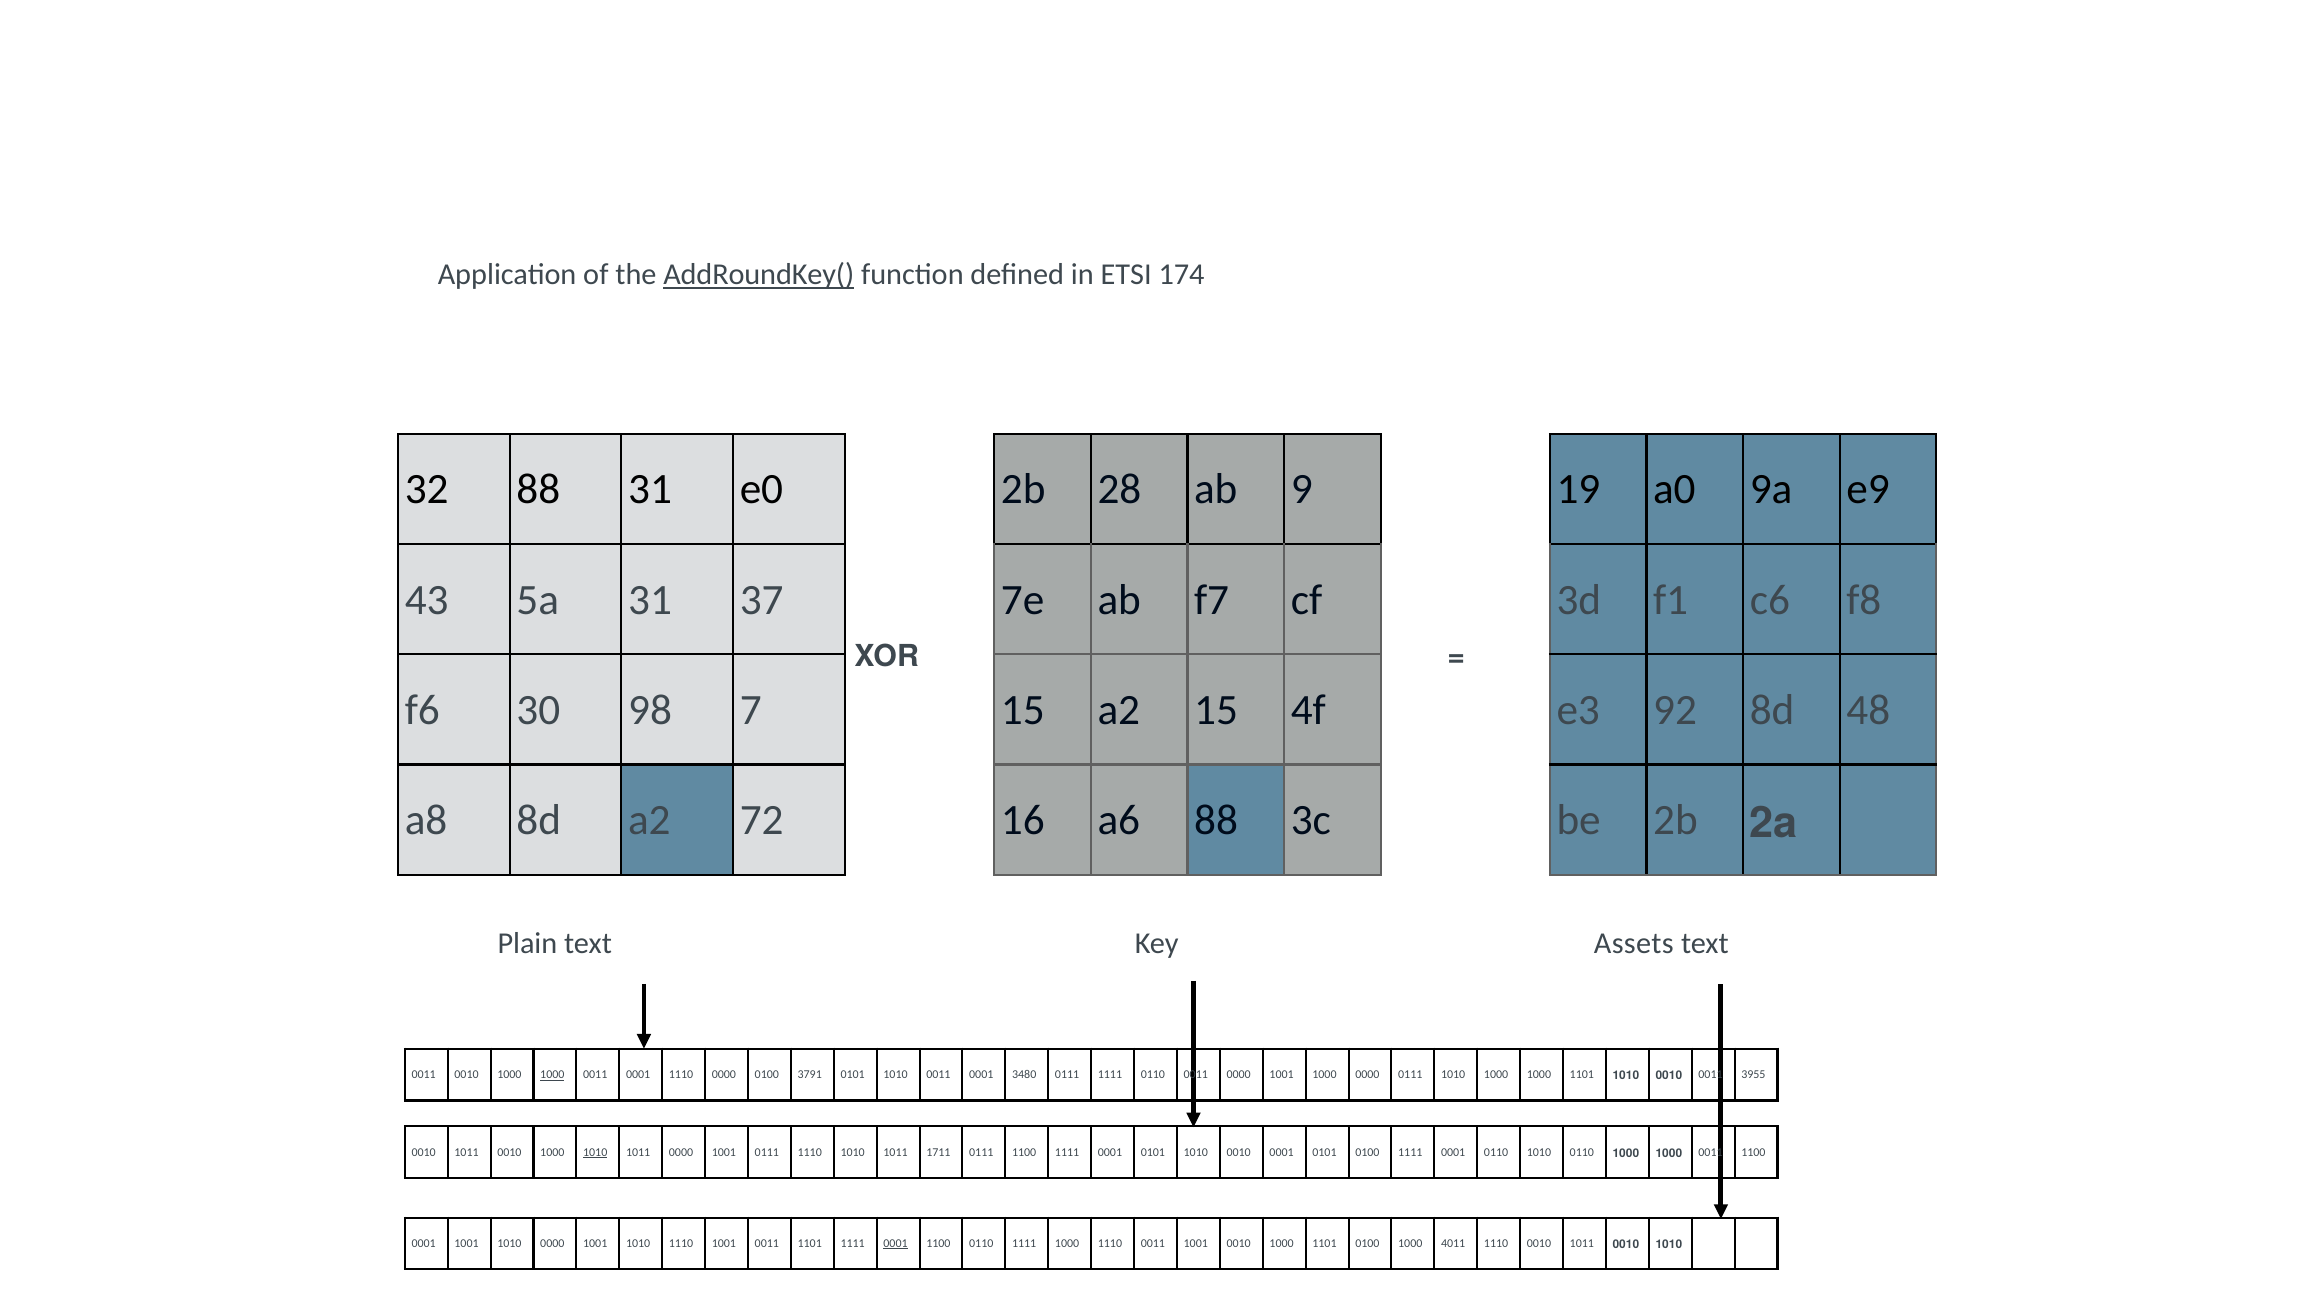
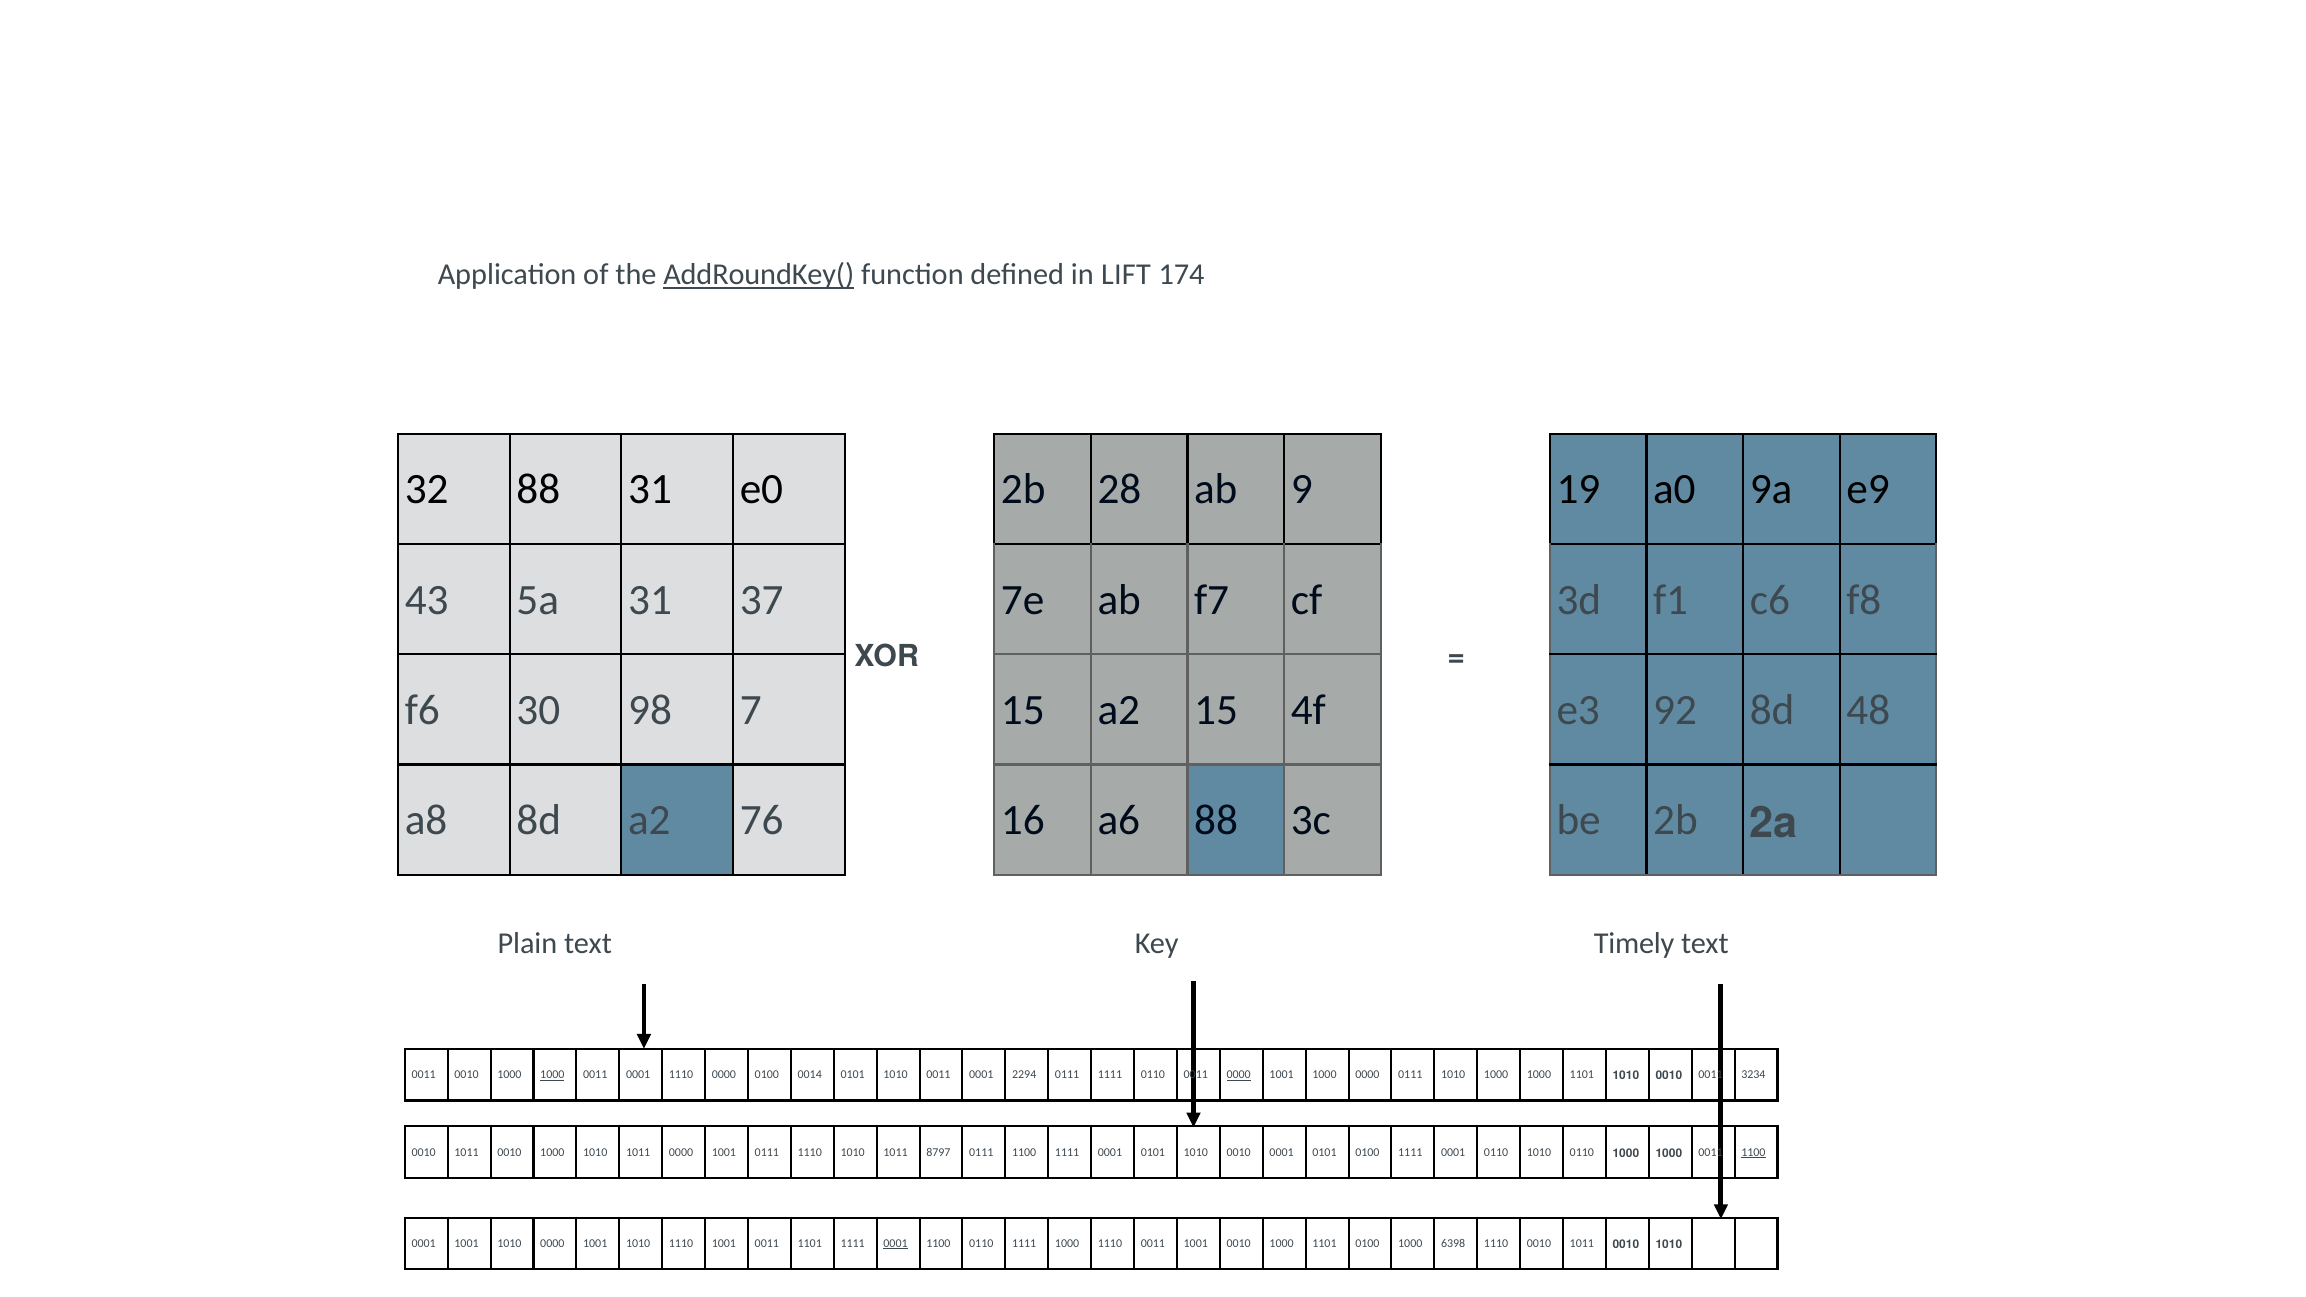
ETSI: ETSI -> LIFT
72: 72 -> 76
Assets: Assets -> Timely
3791: 3791 -> 0014
3480: 3480 -> 2294
0000 at (1239, 1075) underline: none -> present
3955: 3955 -> 3234
1010 at (595, 1153) underline: present -> none
1711: 1711 -> 8797
1100 at (1753, 1153) underline: none -> present
4011: 4011 -> 6398
